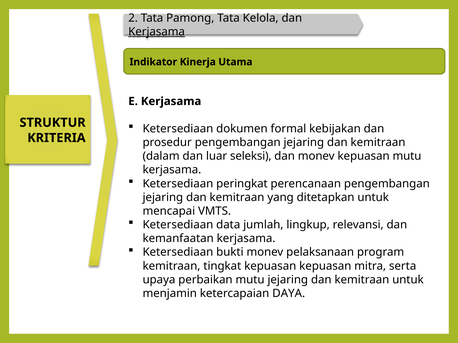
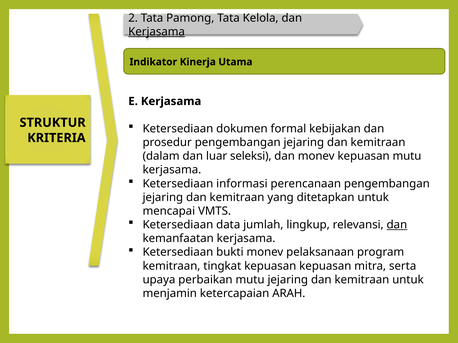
peringkat: peringkat -> informasi
dan at (397, 225) underline: none -> present
DAYA: DAYA -> ARAH
